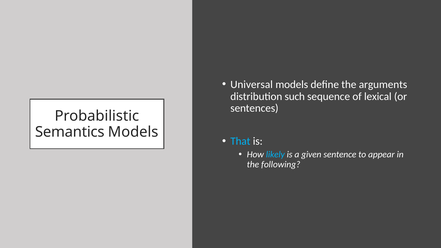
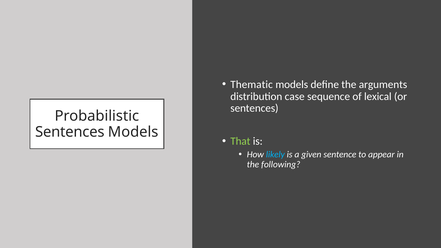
Universal: Universal -> Thematic
such: such -> case
Semantics at (70, 132): Semantics -> Sentences
That colour: light blue -> light green
